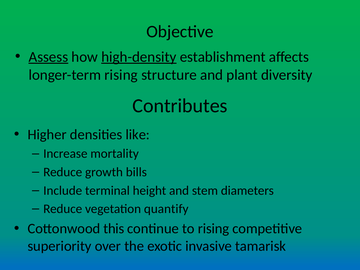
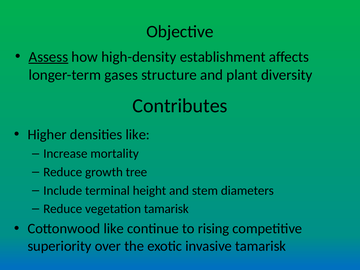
high-density underline: present -> none
longer-term rising: rising -> gases
bills: bills -> tree
vegetation quantify: quantify -> tamarisk
Cottonwood this: this -> like
